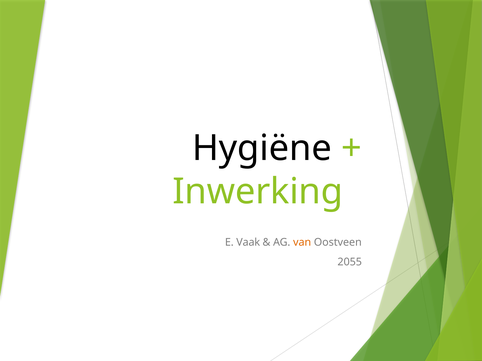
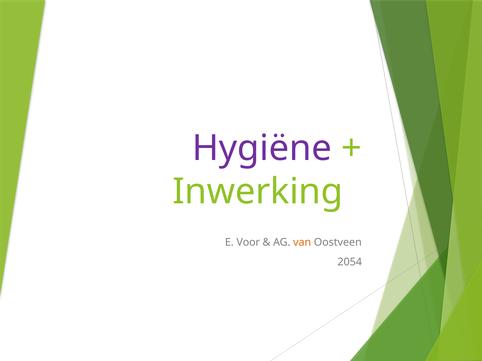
Hygiëne colour: black -> purple
Vaak: Vaak -> Voor
2055: 2055 -> 2054
